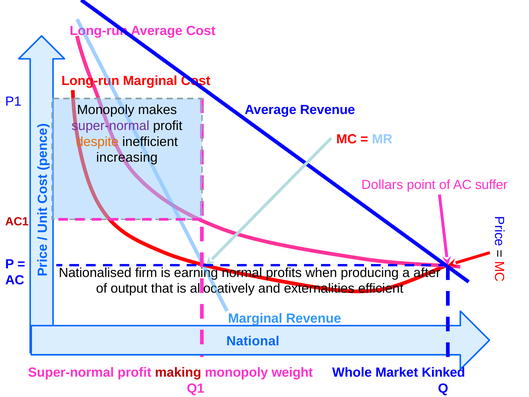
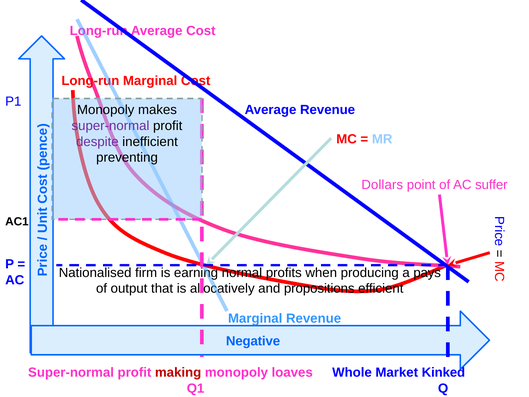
despite colour: orange -> purple
increasing: increasing -> preventing
AC1 colour: red -> black
after: after -> pays
externalities: externalities -> propositions
National: National -> Negative
weight: weight -> loaves
